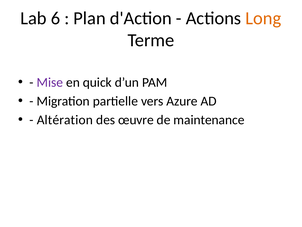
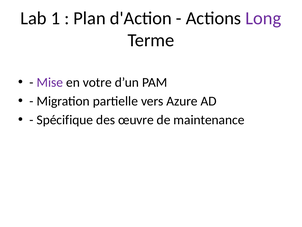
6: 6 -> 1
Long colour: orange -> purple
quick: quick -> votre
Altération: Altération -> Spécifique
